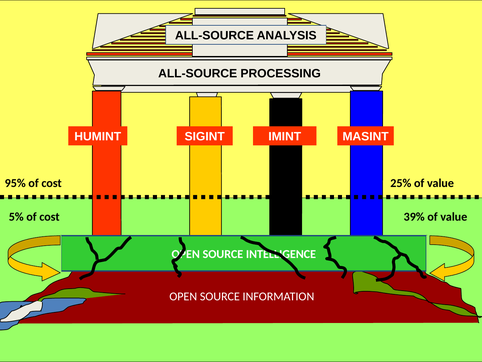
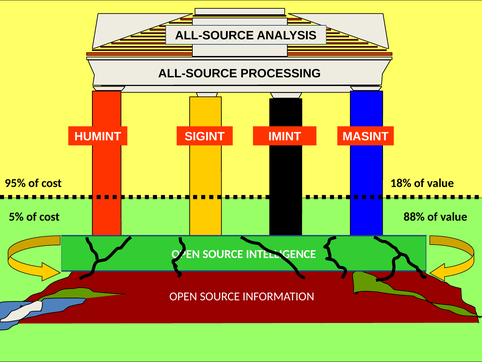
25%: 25% -> 18%
39%: 39% -> 88%
